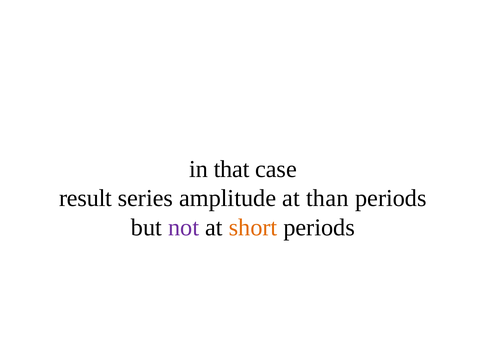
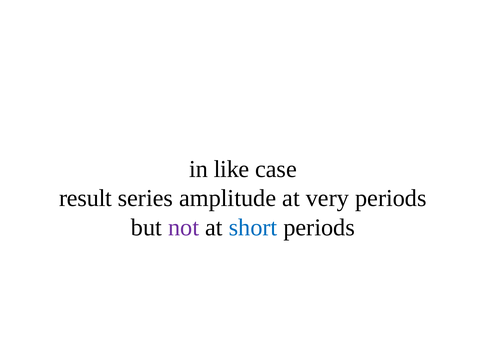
that: that -> like
than: than -> very
short colour: orange -> blue
